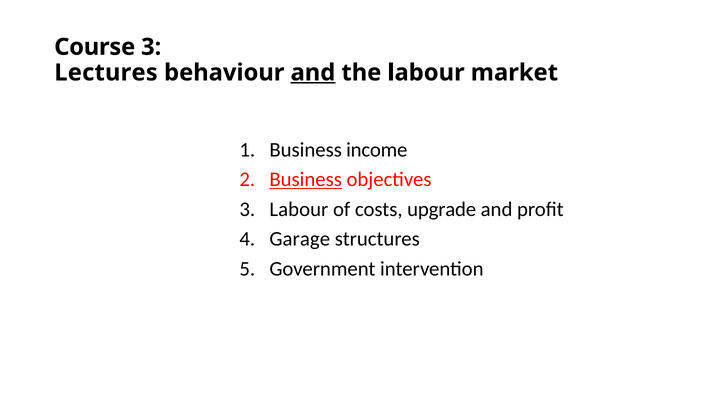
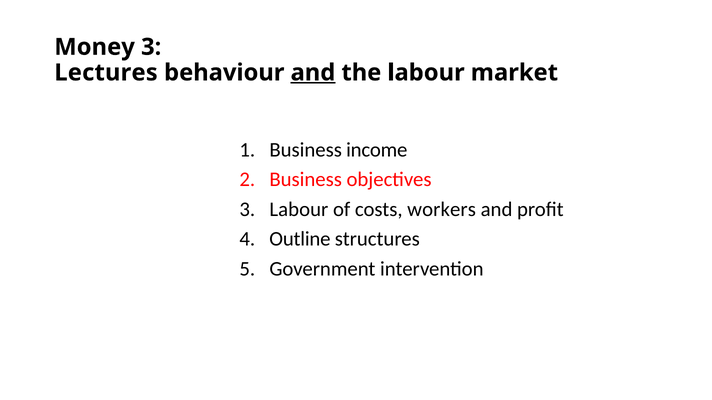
Course: Course -> Money
Business at (306, 180) underline: present -> none
upgrade: upgrade -> workers
Garage: Garage -> Outline
